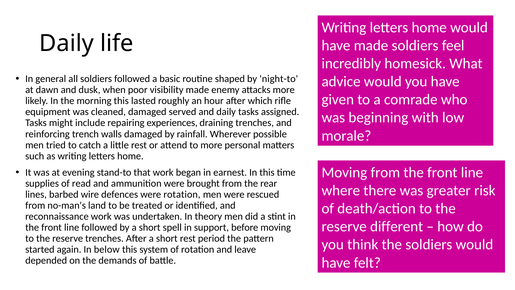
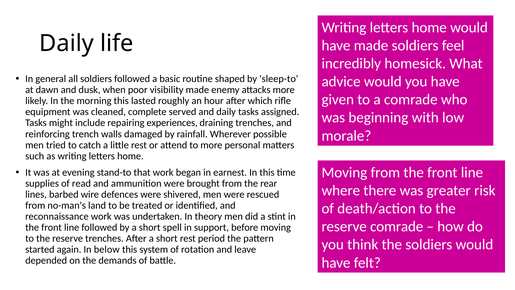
night-to: night-to -> sleep-to
cleaned damaged: damaged -> complete
were rotation: rotation -> shivered
reserve different: different -> comrade
